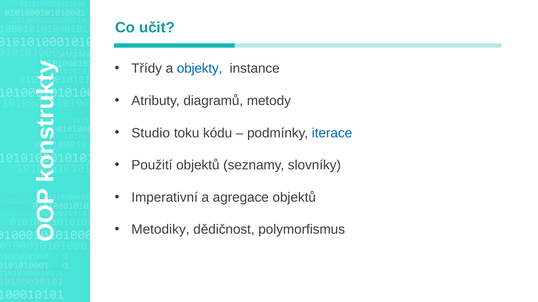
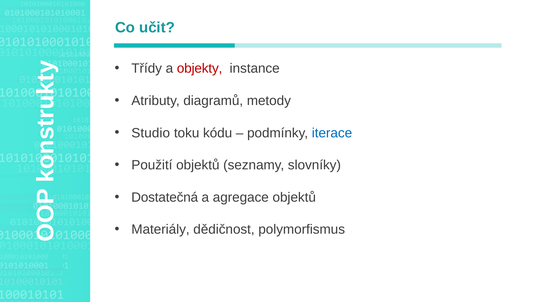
objekty colour: blue -> red
Imperativní: Imperativní -> Dostatečná
Metodiky: Metodiky -> Materiály
